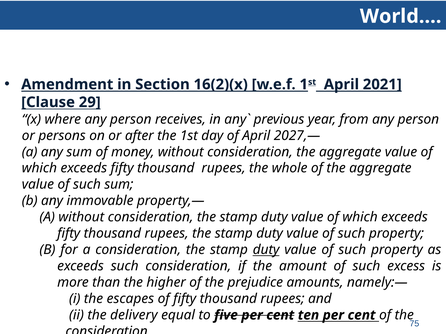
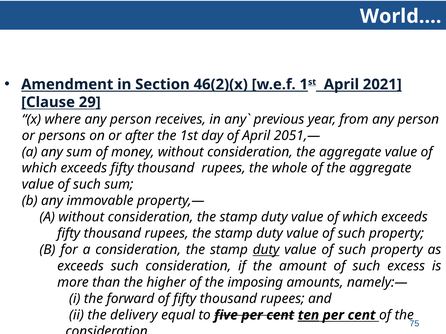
16(2)(x: 16(2)(x -> 46(2)(x
2027,—: 2027,— -> 2051,—
prejudice: prejudice -> imposing
escapes: escapes -> forward
ten underline: none -> present
